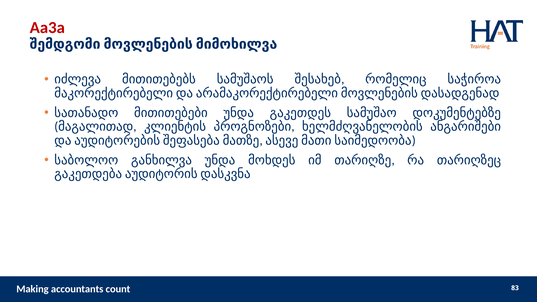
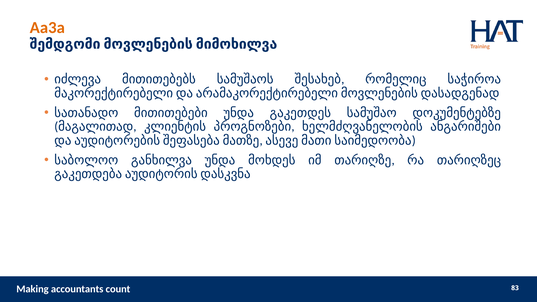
Aa3a colour: red -> orange
